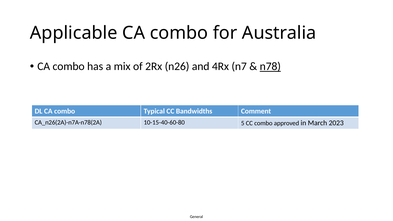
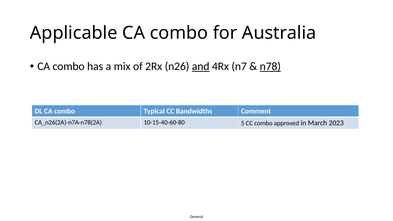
and underline: none -> present
